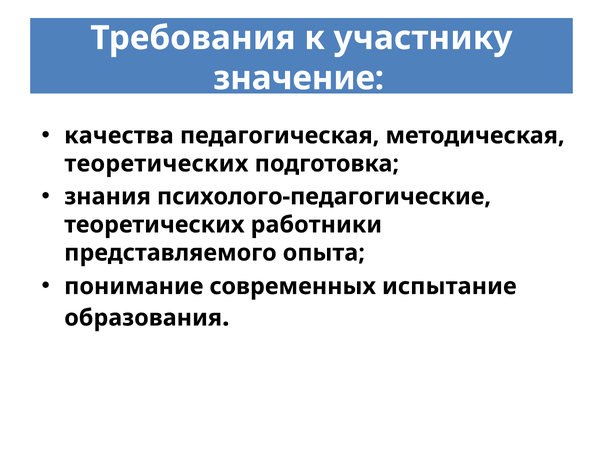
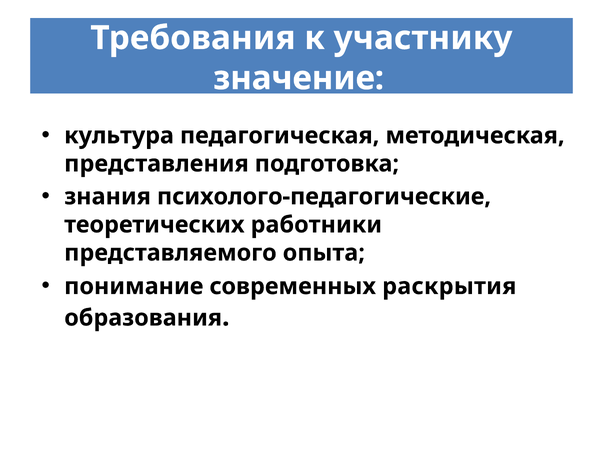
качества: качества -> культура
теоретических at (156, 164): теоретических -> представления
испытание: испытание -> раскрытия
